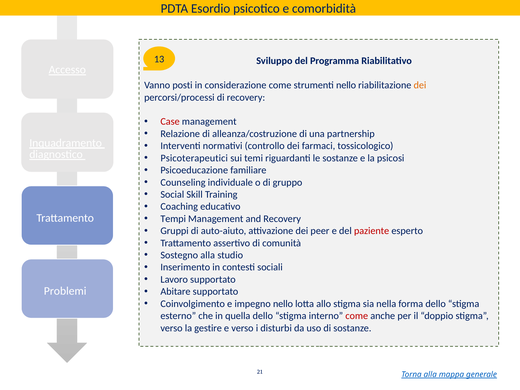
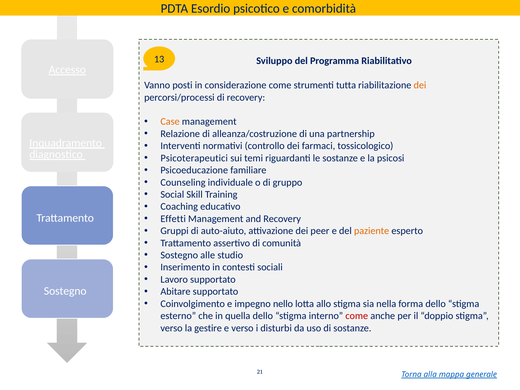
strumenti nello: nello -> tutta
Case colour: red -> orange
Tempi: Tempi -> Effetti
paziente colour: red -> orange
Sostegno alla: alla -> alle
Problemi at (65, 291): Problemi -> Sostegno
